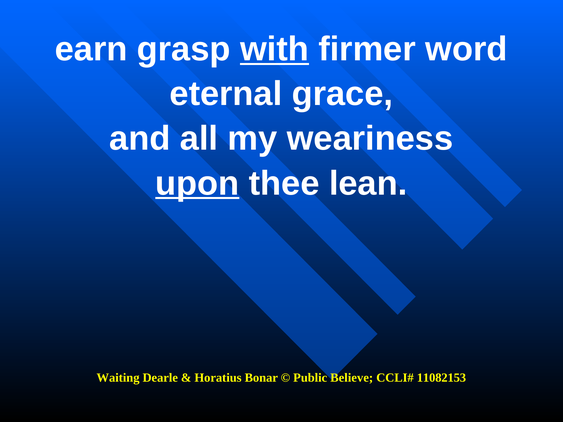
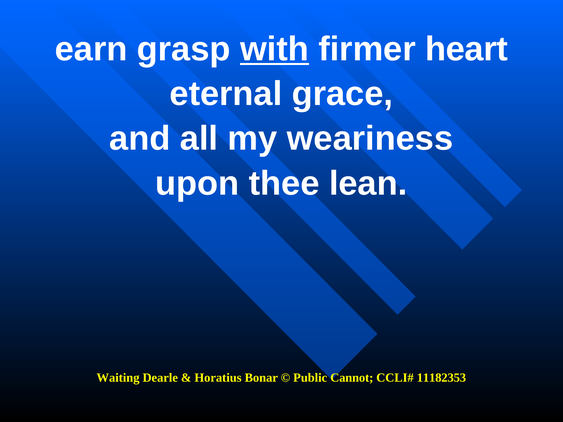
word: word -> heart
upon underline: present -> none
Believe: Believe -> Cannot
11082153: 11082153 -> 11182353
